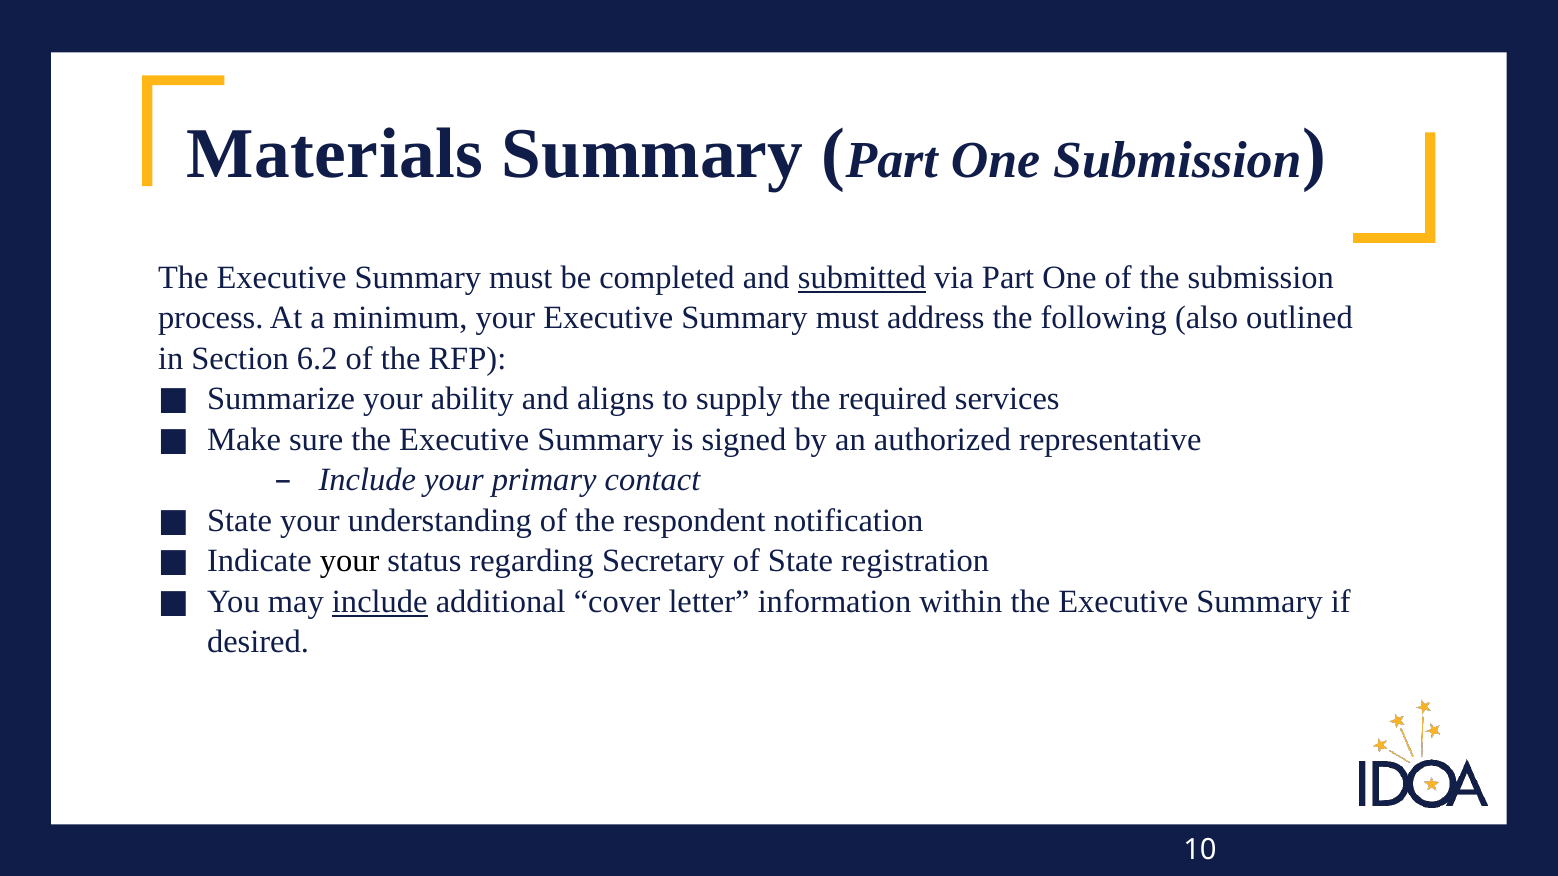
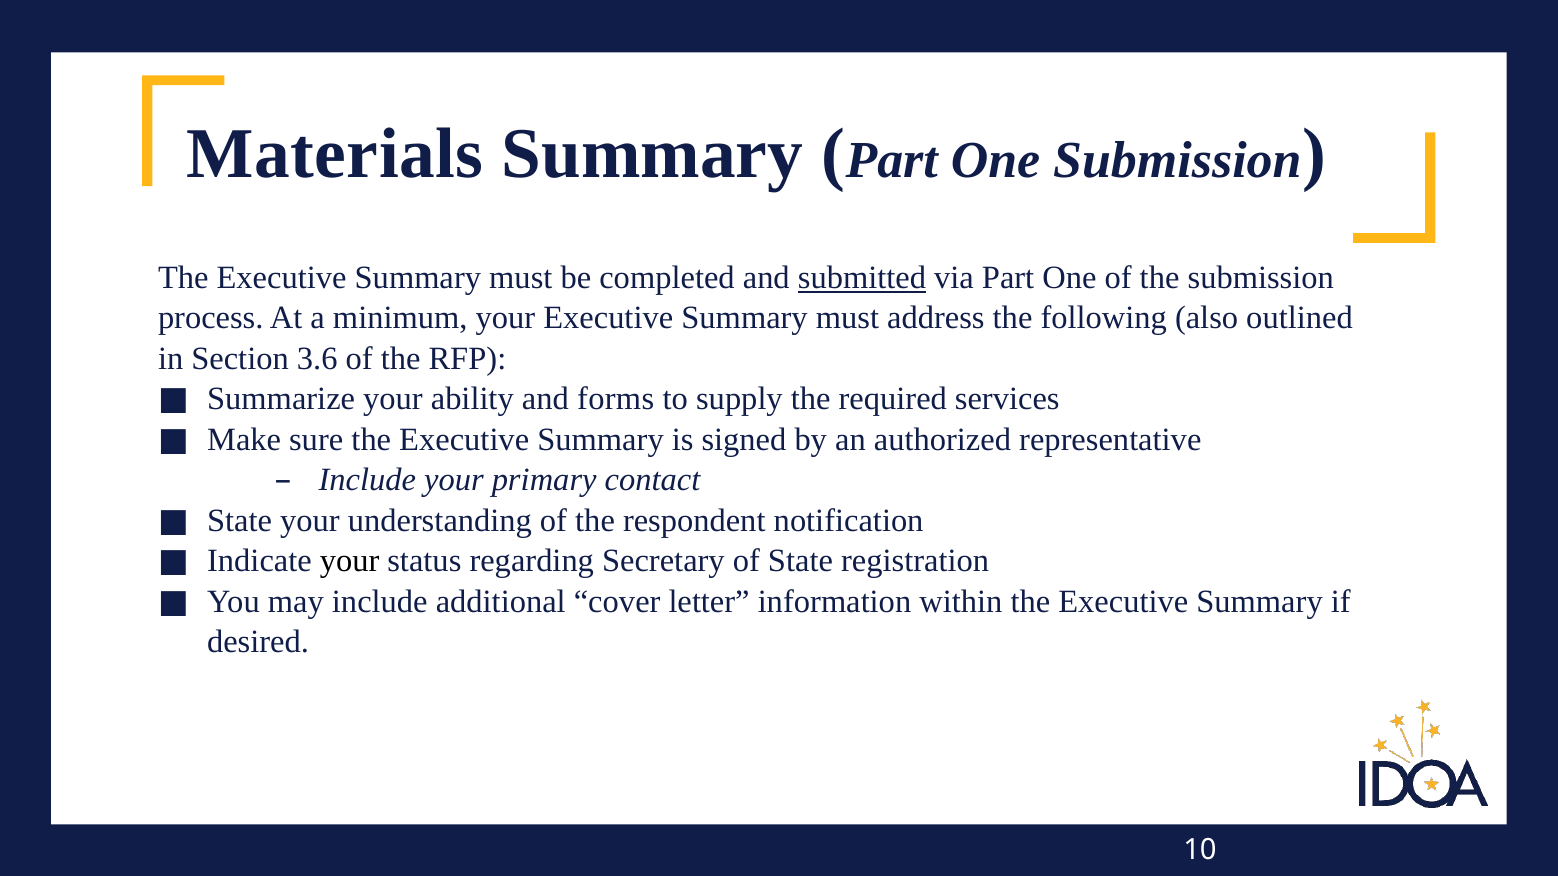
6.2: 6.2 -> 3.6
aligns: aligns -> forms
include at (380, 602) underline: present -> none
